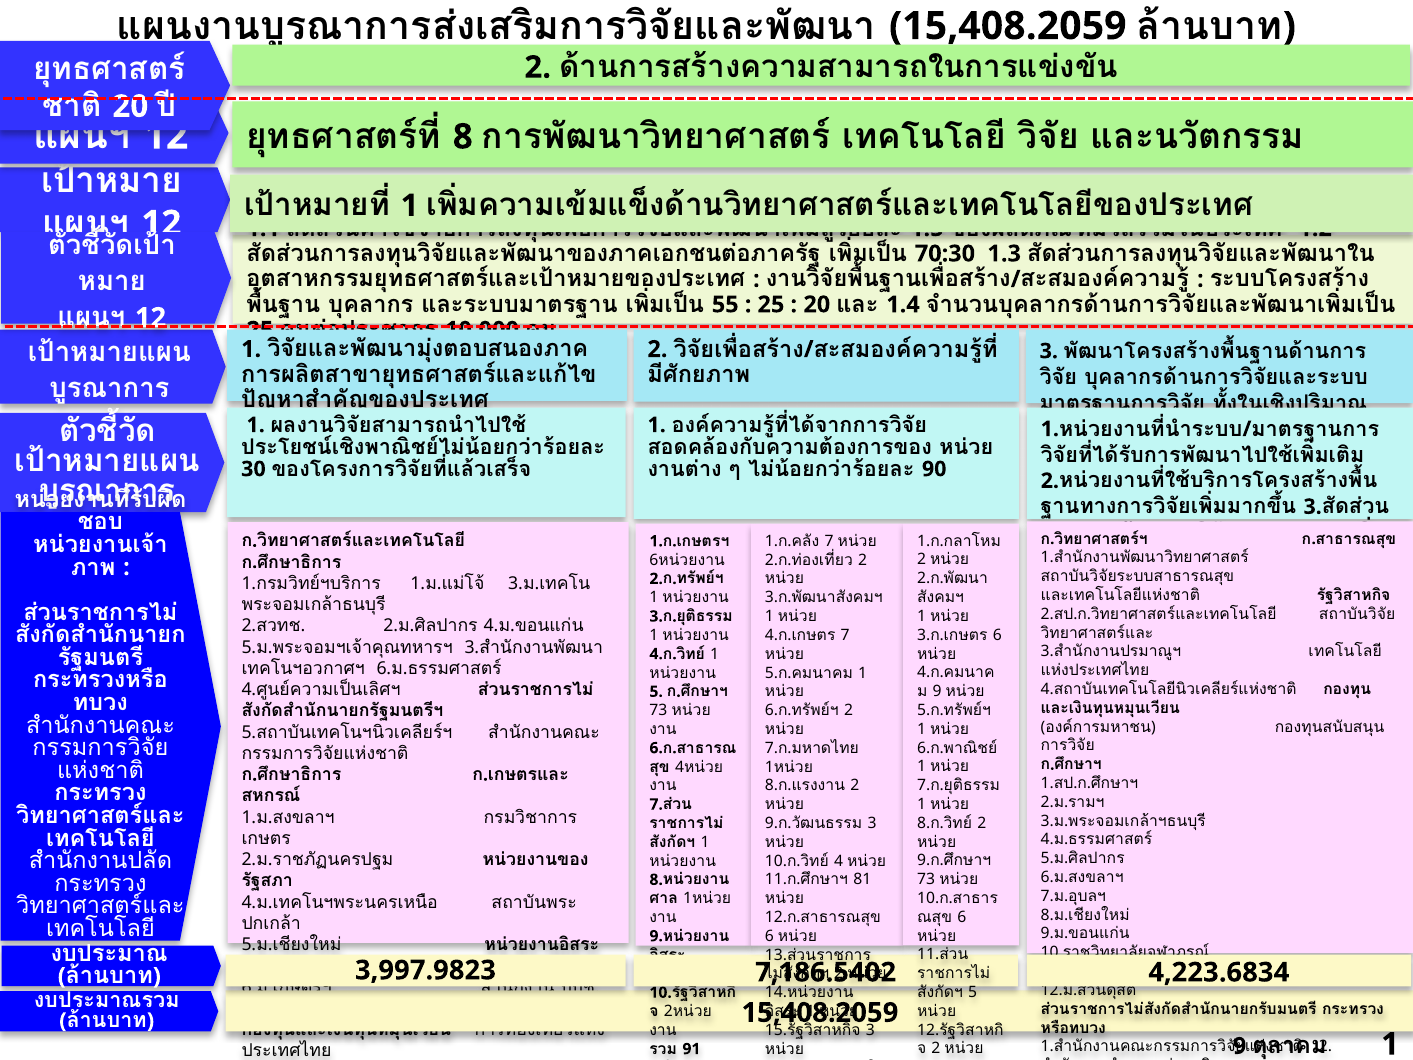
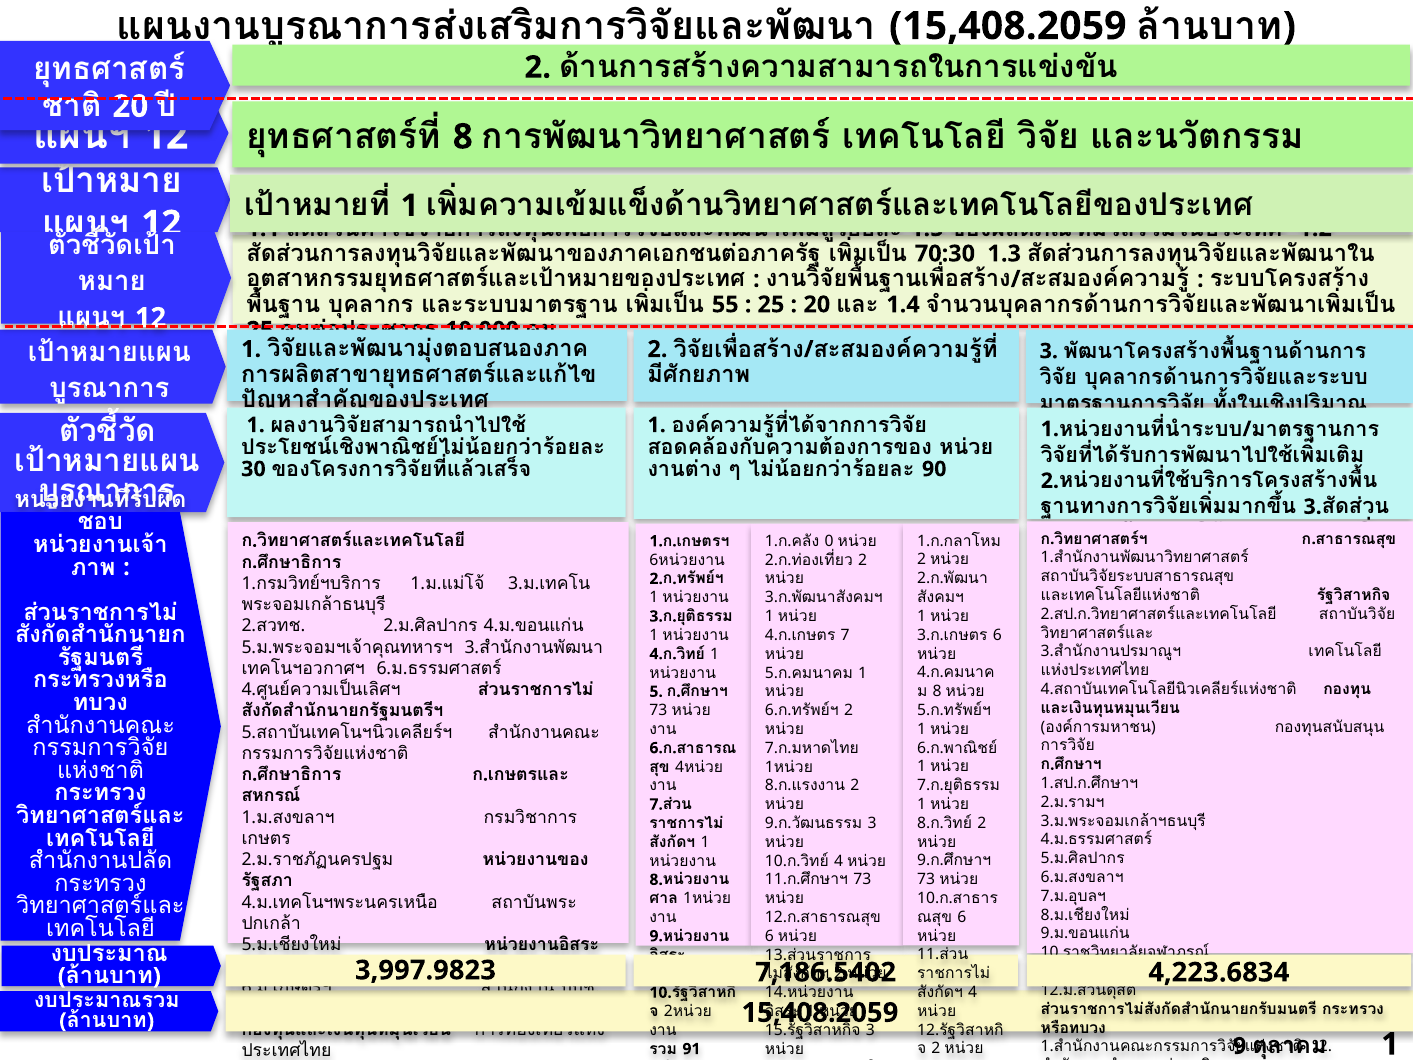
7 at (829, 541): 7 -> 0
9 at (937, 691): 9 -> 8
81 at (862, 880): 81 -> 73
5 at (973, 992): 5 -> 4
